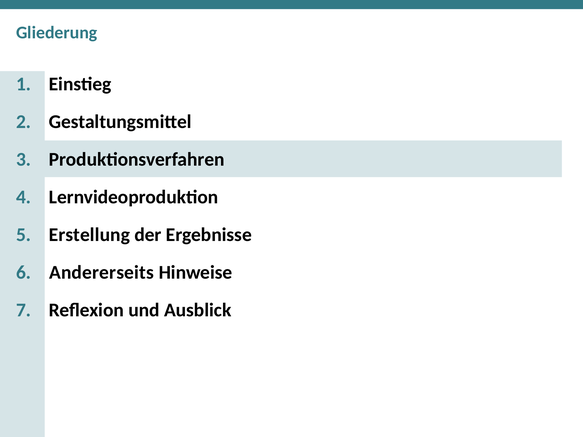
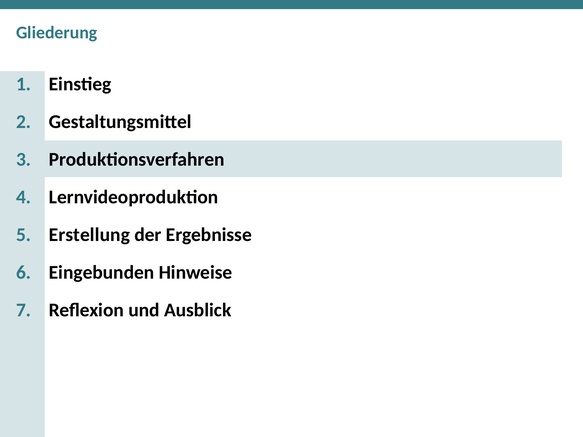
Andererseits: Andererseits -> Eingebunden
